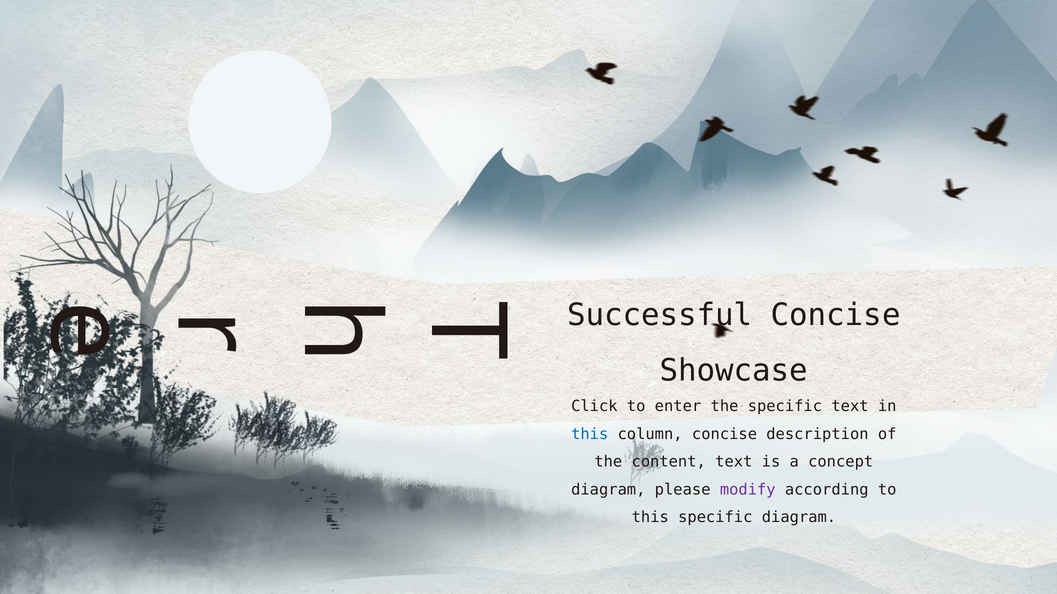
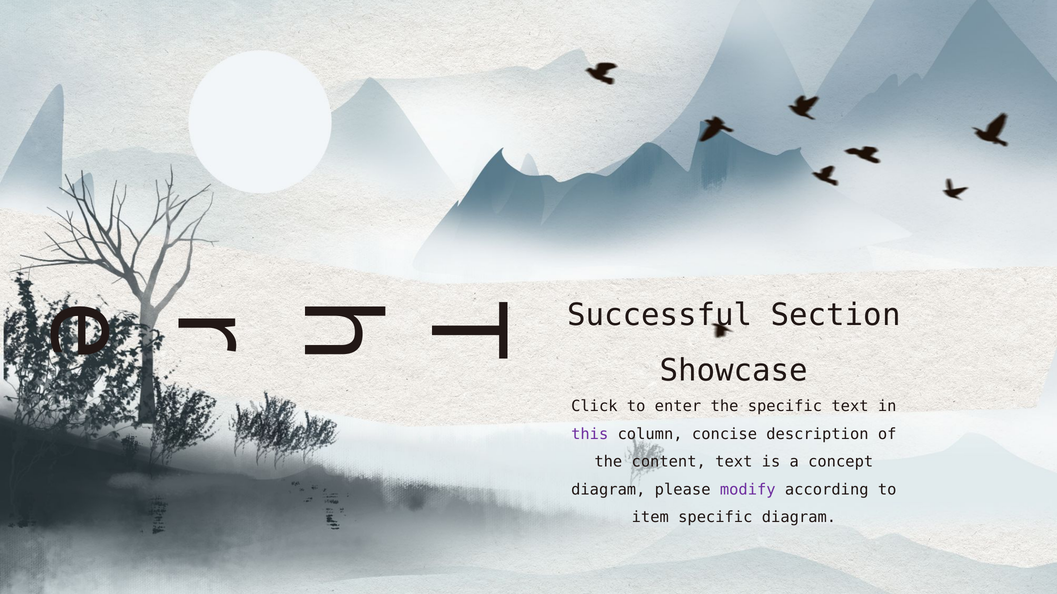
Successful Concise: Concise -> Section
this at (590, 434) colour: blue -> purple
this at (650, 518): this -> item
